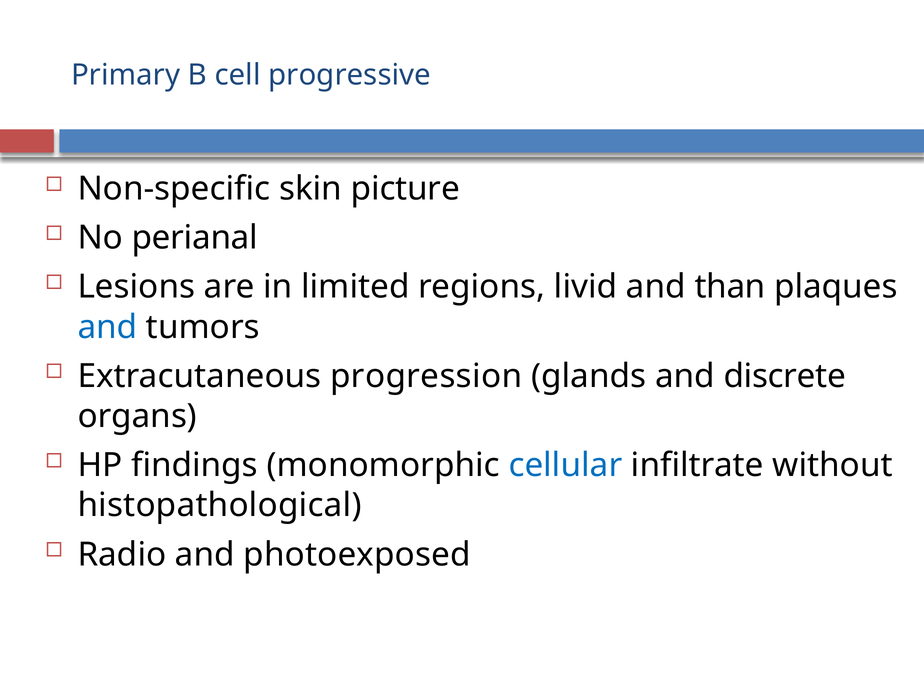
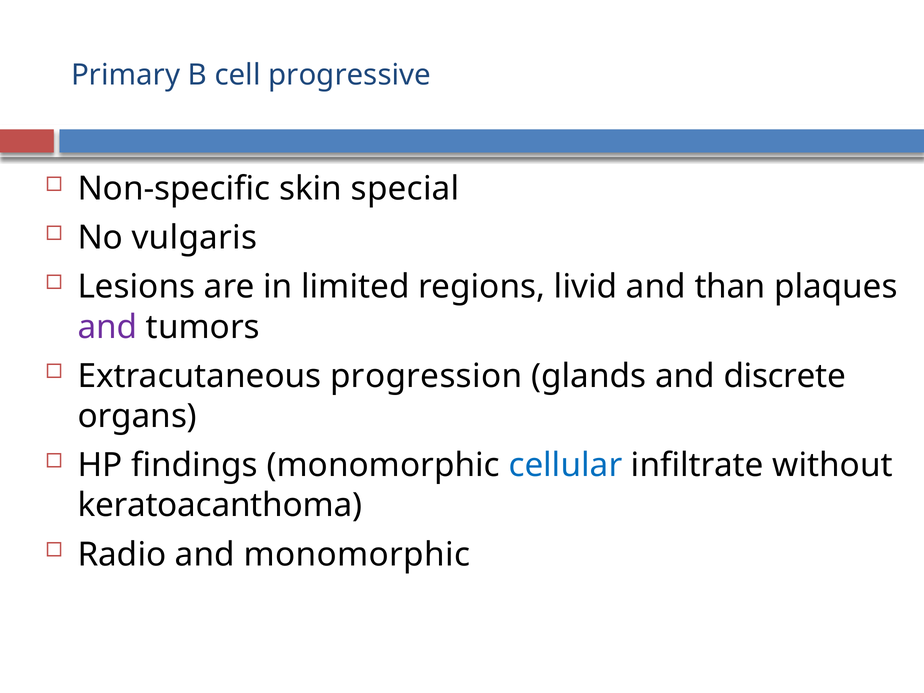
picture: picture -> special
perianal: perianal -> vulgaris
and at (107, 327) colour: blue -> purple
histopathological: histopathological -> keratoacanthoma
and photoexposed: photoexposed -> monomorphic
